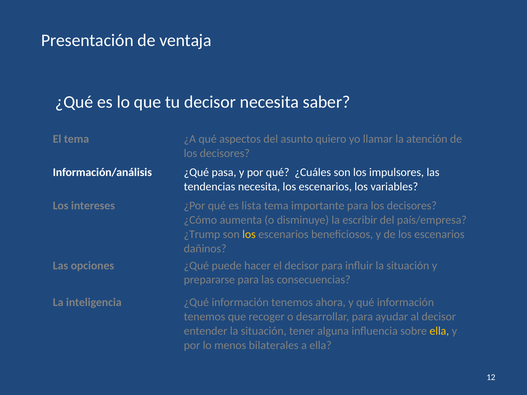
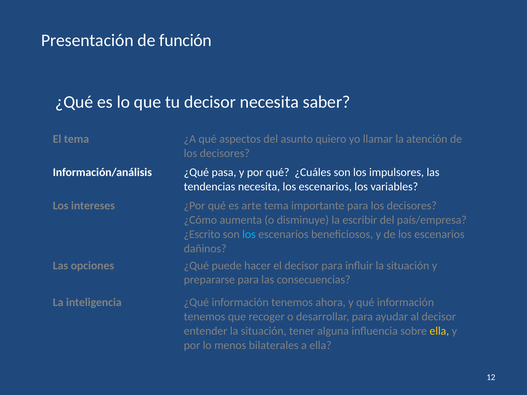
ventaja: ventaja -> función
lista: lista -> arte
¿Trump: ¿Trump -> ¿Escrito
los at (249, 234) colour: yellow -> light blue
